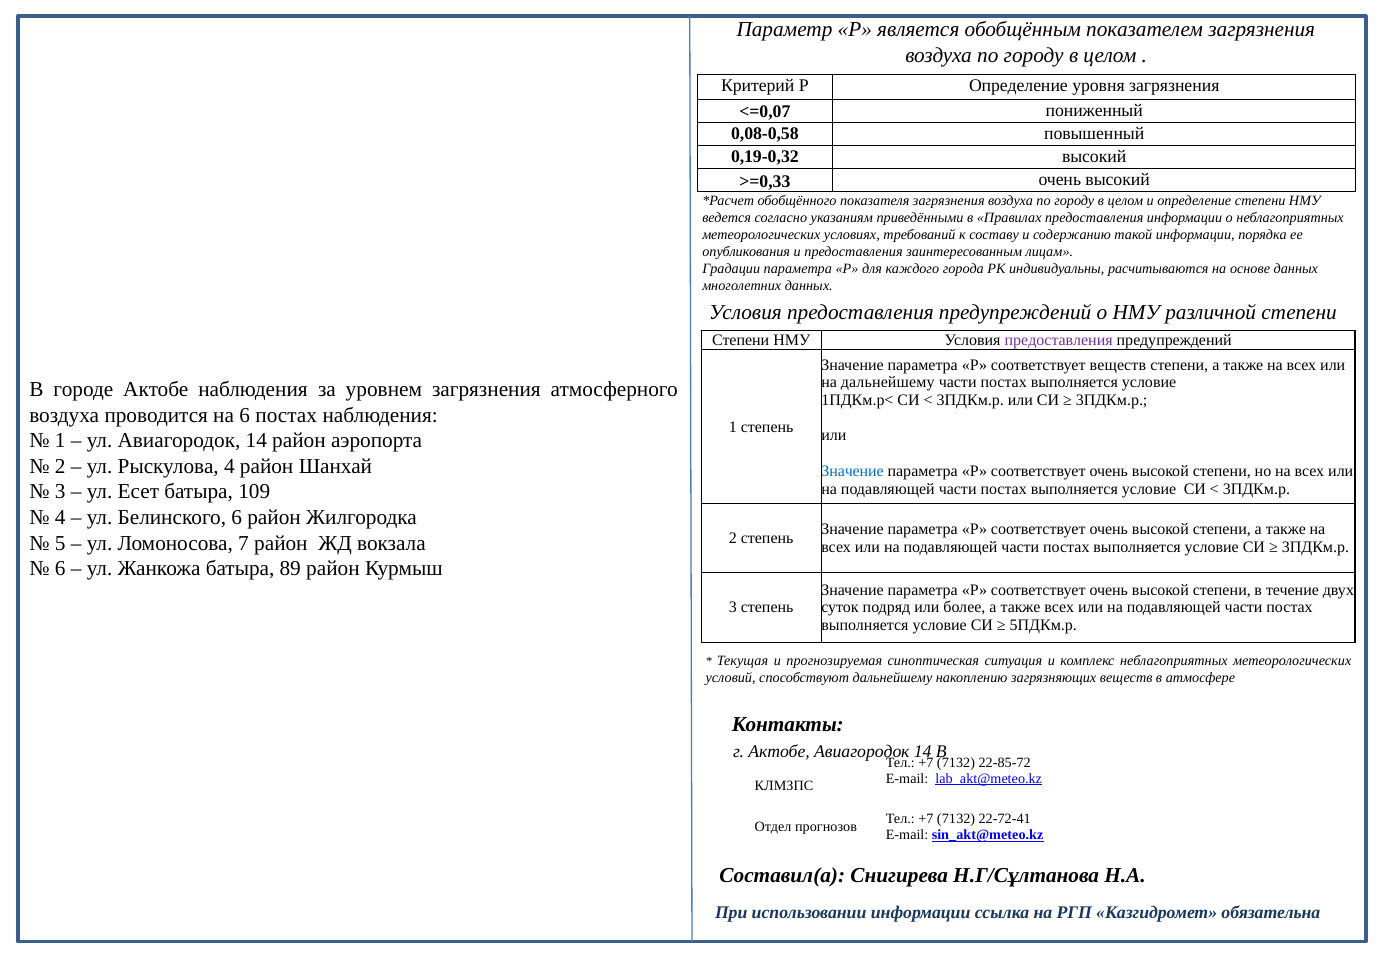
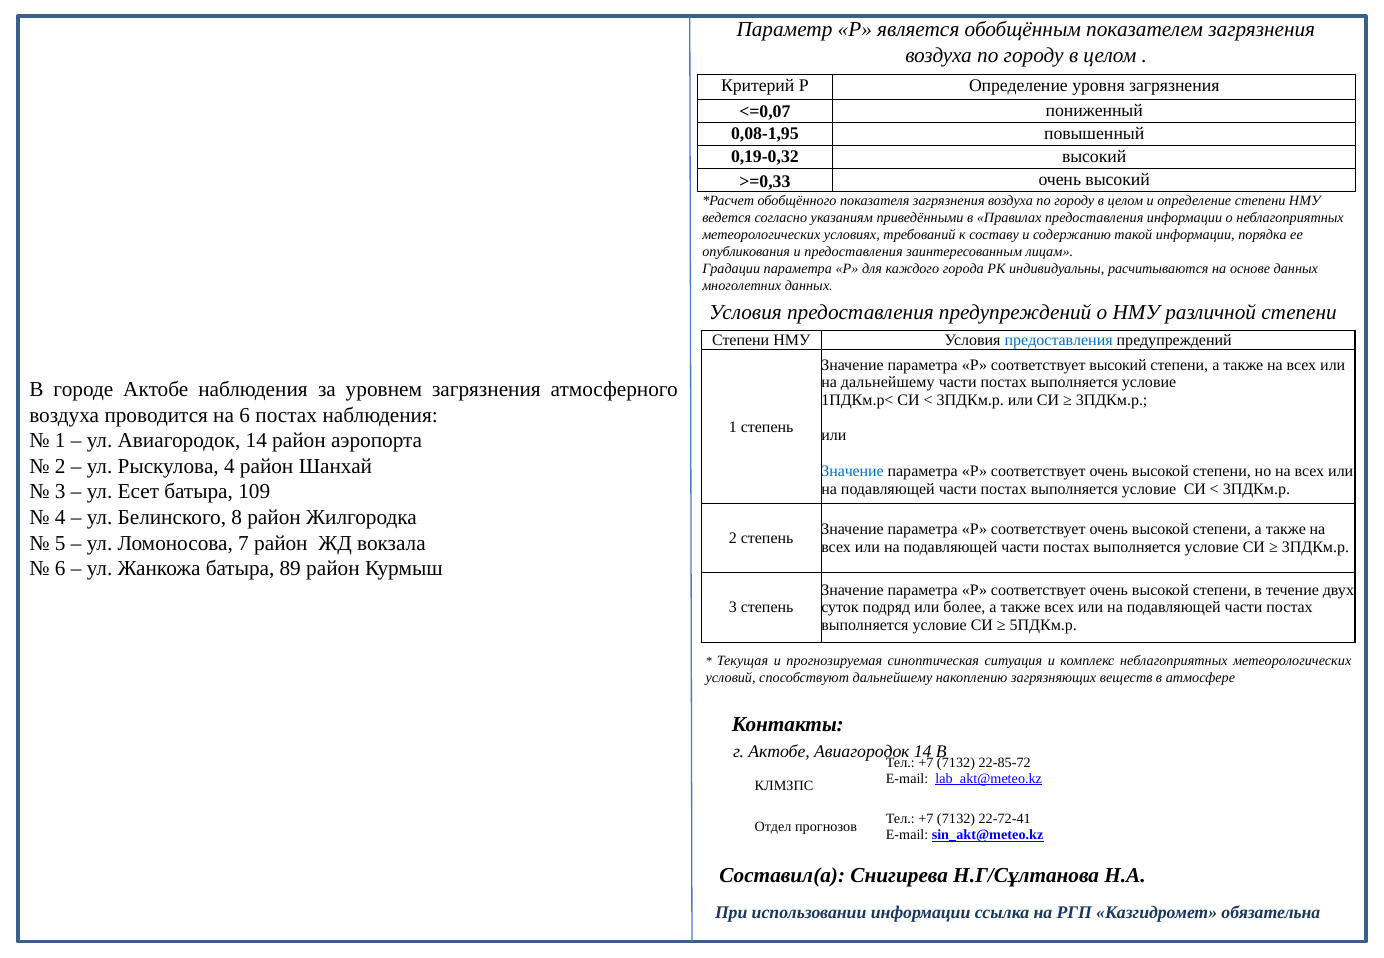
0,08-0,58: 0,08-0,58 -> 0,08-1,95
предоставления at (1059, 340) colour: purple -> blue
соответствует веществ: веществ -> высокий
Белинского 6: 6 -> 8
